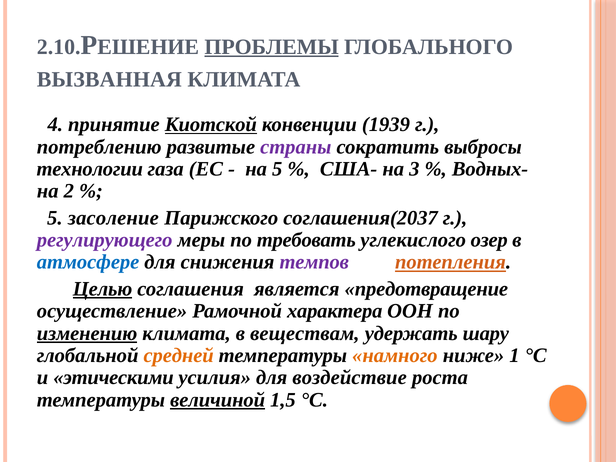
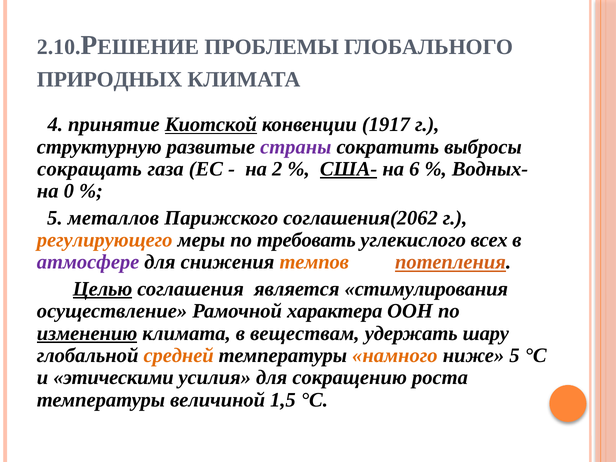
ПРОБЛЕМЫ underline: present -> none
ВЫЗВАННАЯ: ВЫЗВАННАЯ -> ПРИРОДНЫХ
1939: 1939 -> 1917
потреблению: потреблению -> структурную
технологии: технологии -> сокращать
на 5: 5 -> 2
США- underline: none -> present
3: 3 -> 6
2: 2 -> 0
засоление: засоление -> металлов
соглашения(2037: соглашения(2037 -> соглашения(2062
регулирующего colour: purple -> orange
озер: озер -> всех
атмосфере colour: blue -> purple
темпов colour: purple -> orange
предотвращение: предотвращение -> стимулирования
ниже 1: 1 -> 5
воздействие: воздействие -> сокращению
величиной underline: present -> none
